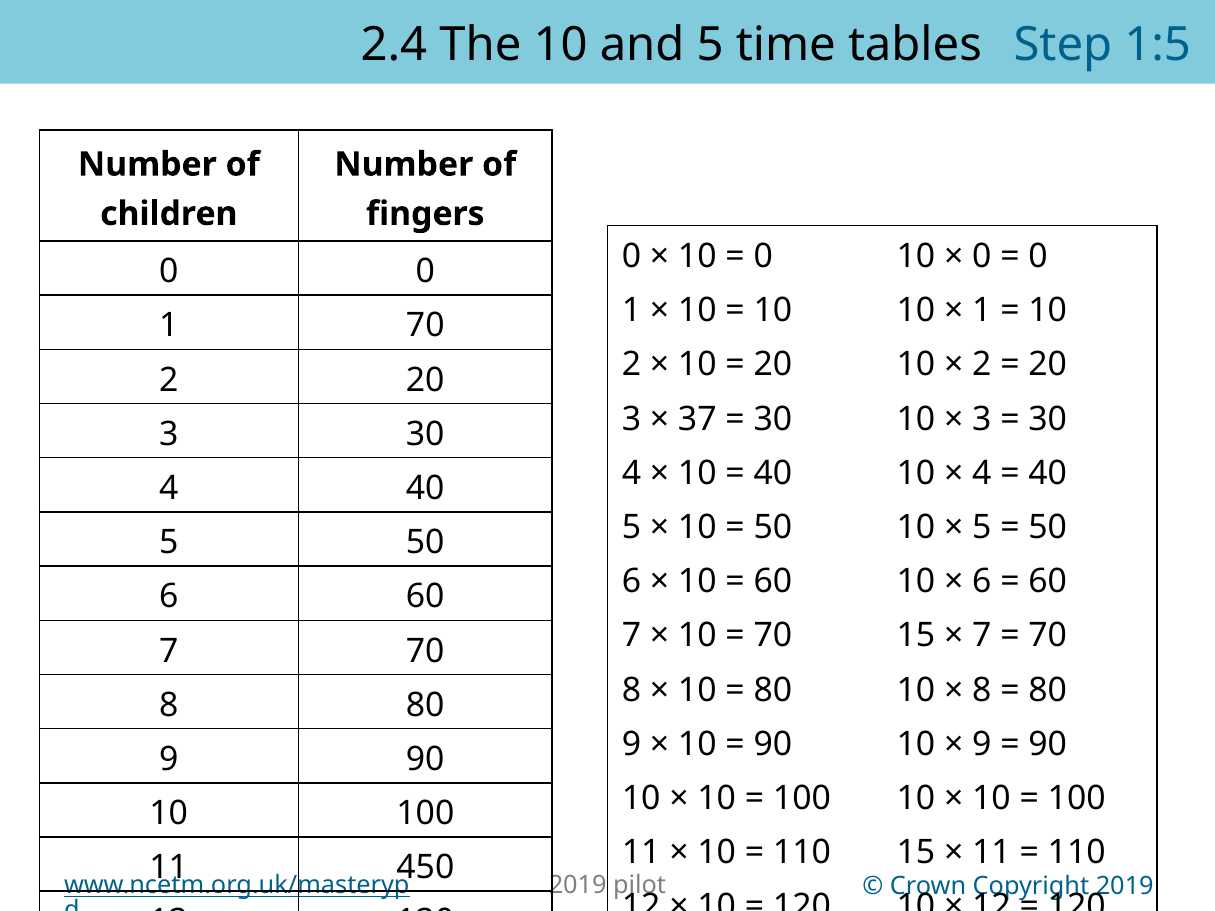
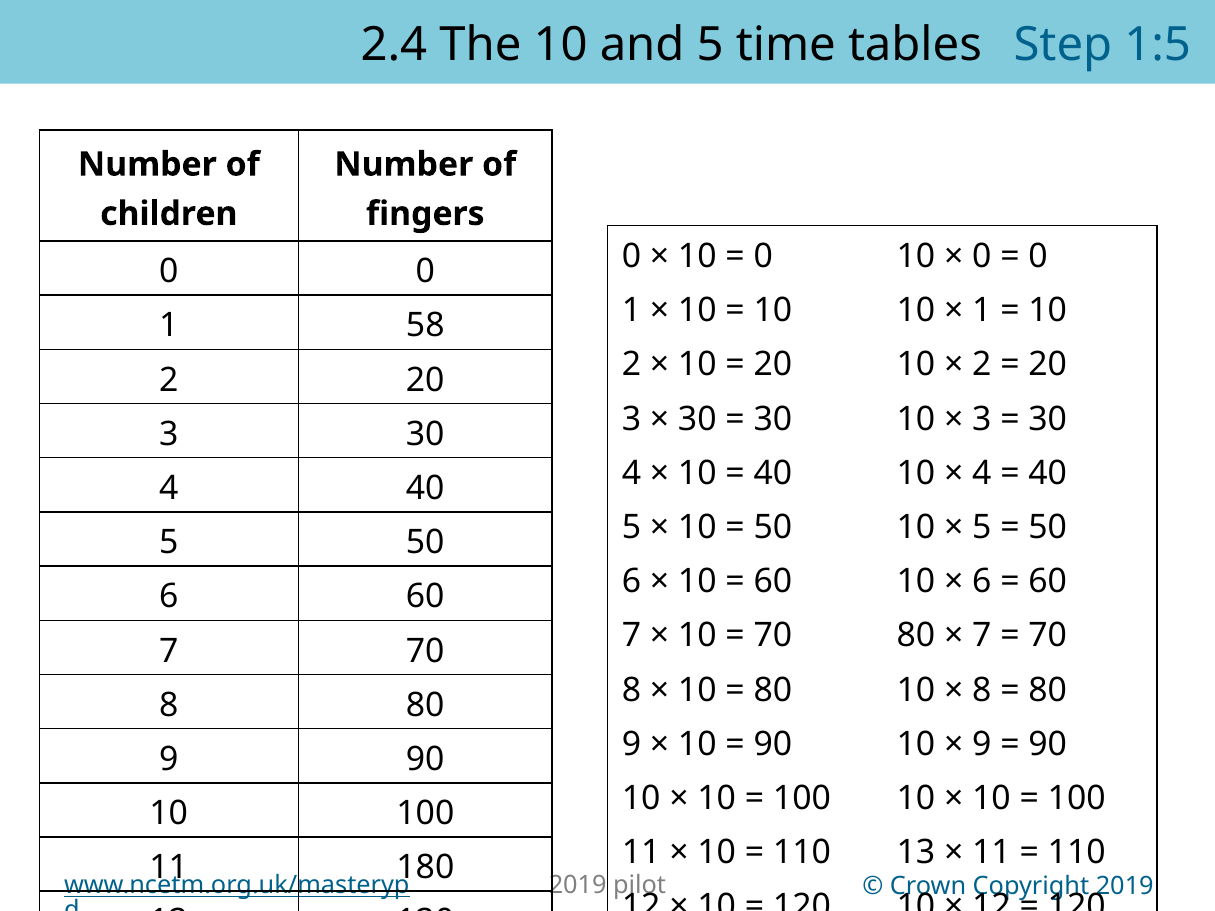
1 70: 70 -> 58
37 at (697, 419): 37 -> 30
70 15: 15 -> 80
110 15: 15 -> 13
450: 450 -> 180
